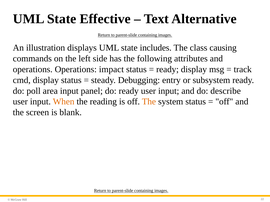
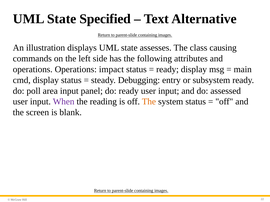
Effective: Effective -> Specified
includes: includes -> assesses
track: track -> main
describe: describe -> assessed
When colour: orange -> purple
